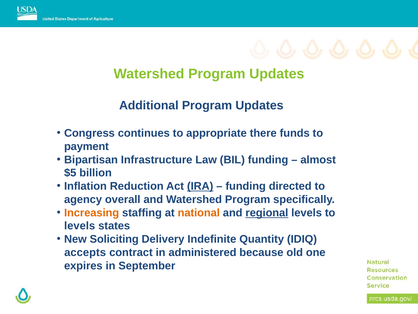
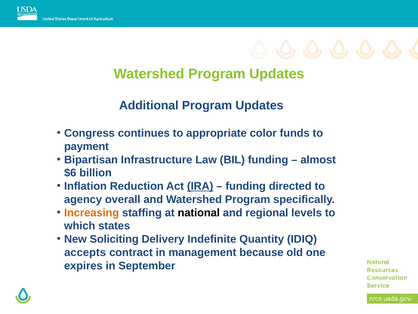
there: there -> color
$5: $5 -> $6
national colour: orange -> black
regional underline: present -> none
levels at (80, 226): levels -> which
administered: administered -> management
